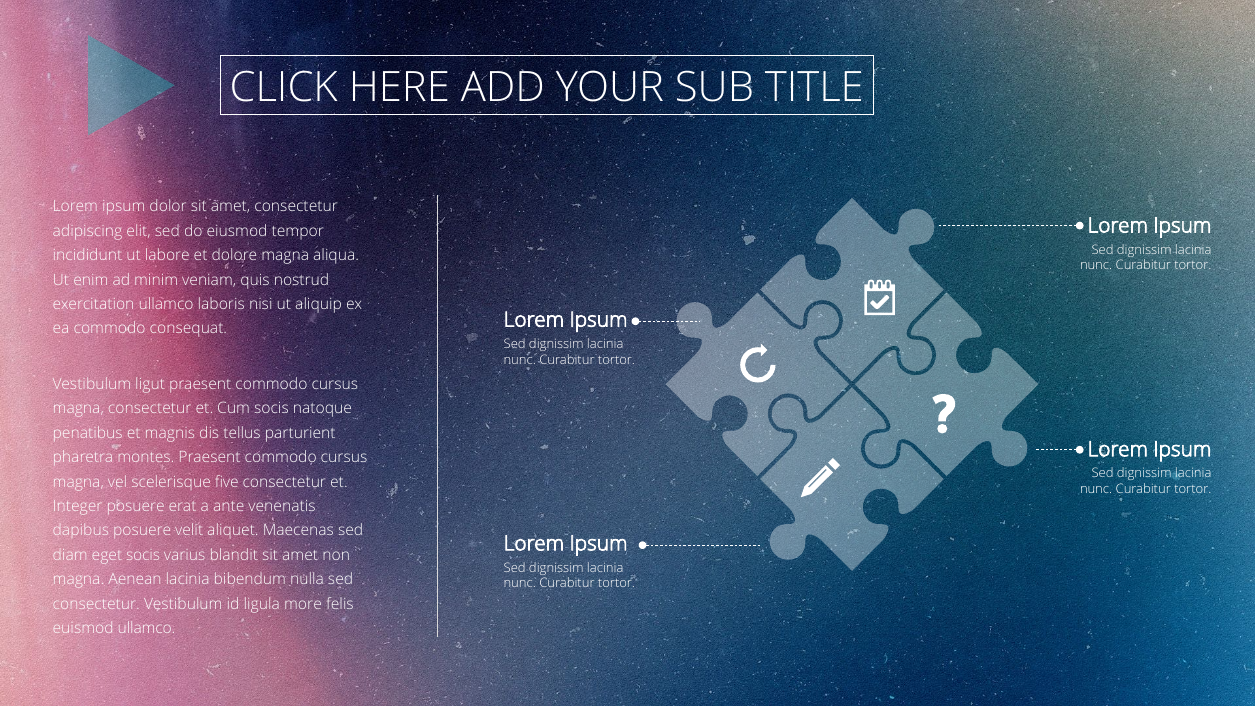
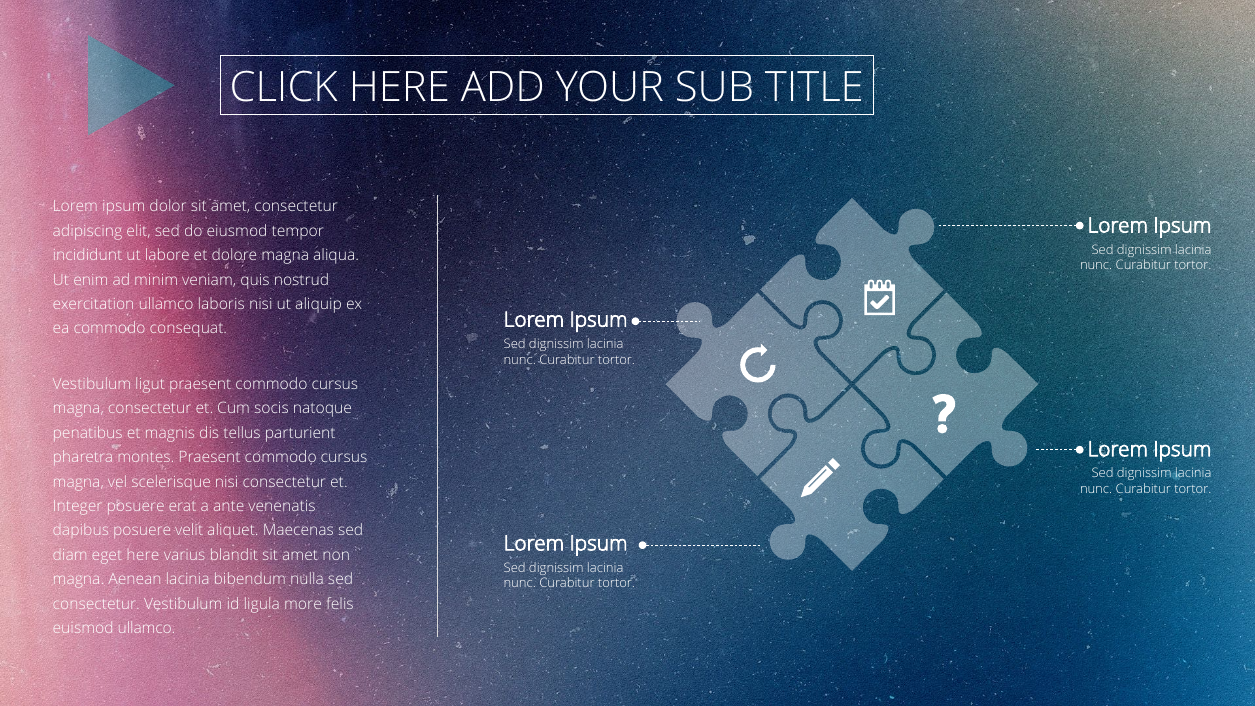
scelerisque five: five -> nisi
eget socis: socis -> here
